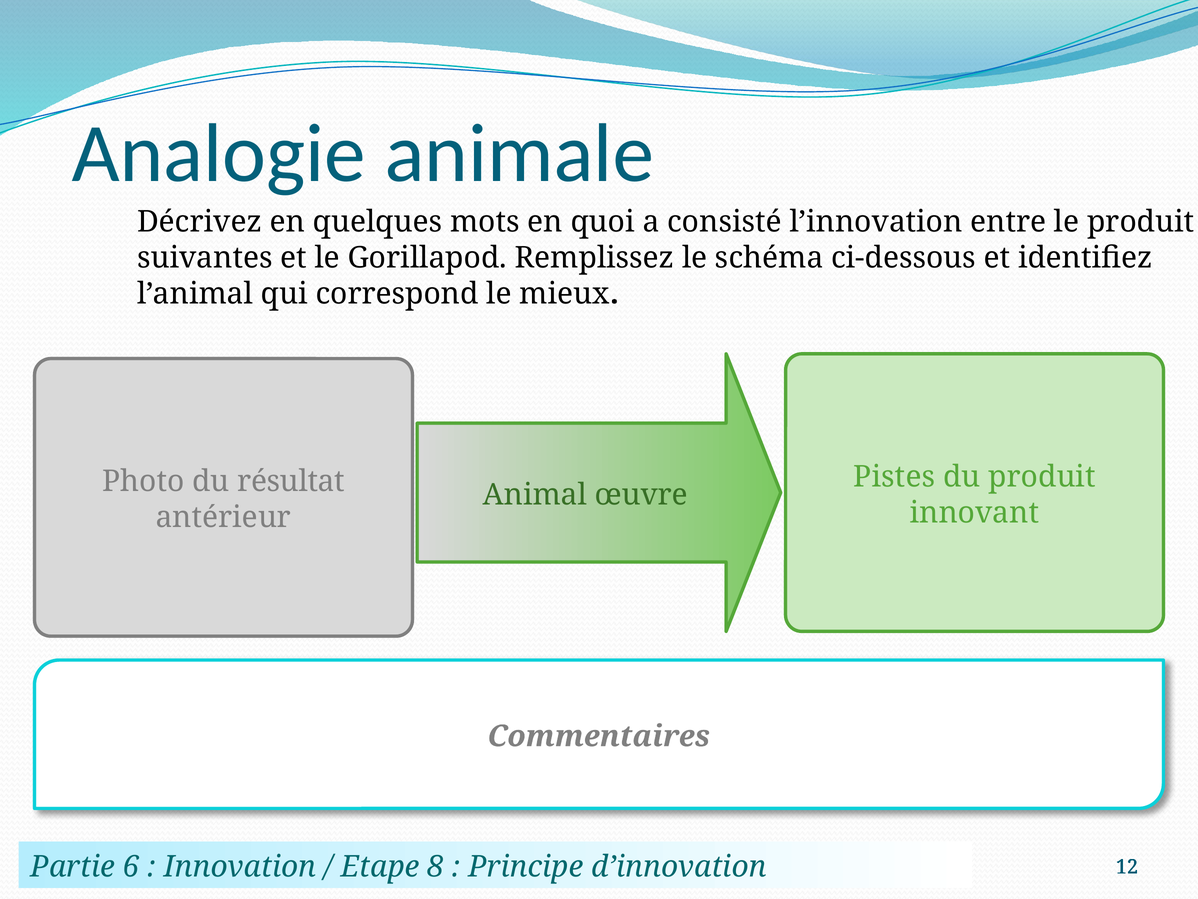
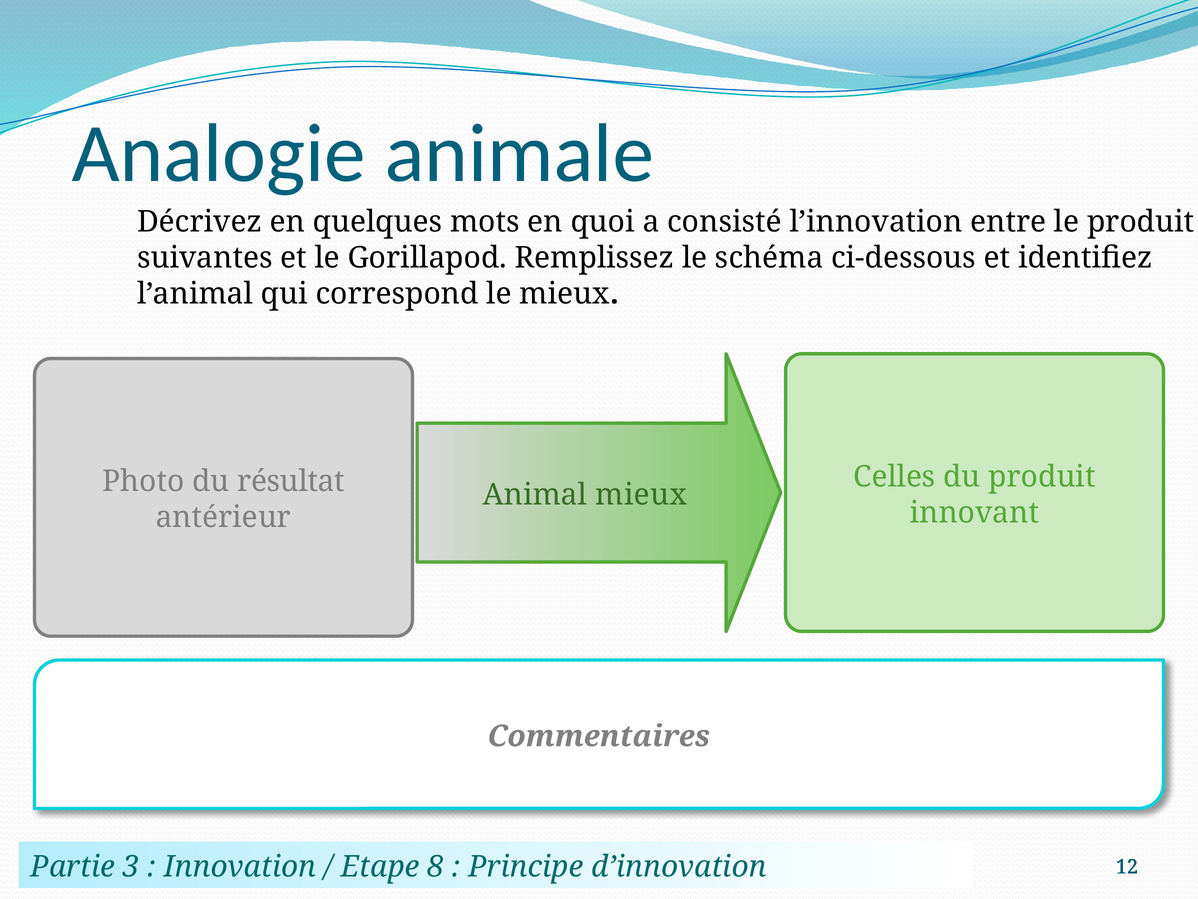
Pistes: Pistes -> Celles
Animal œuvre: œuvre -> mieux
6: 6 -> 3
